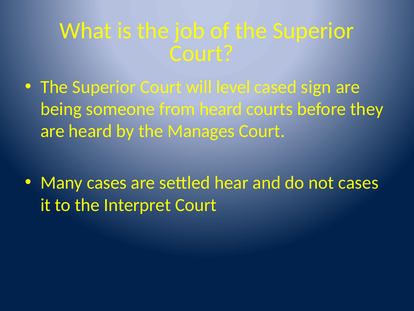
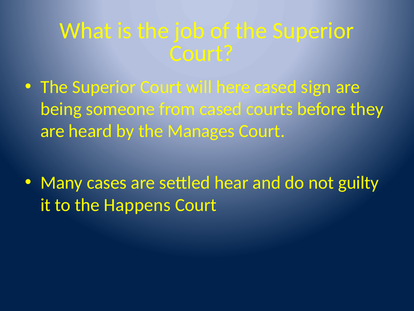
level: level -> here
from heard: heard -> cased
not cases: cases -> guilty
Interpret: Interpret -> Happens
